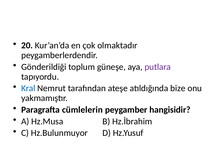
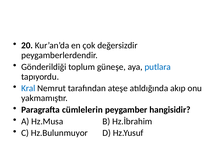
olmaktadır: olmaktadır -> değersizdir
putlara colour: purple -> blue
bize: bize -> akıp
